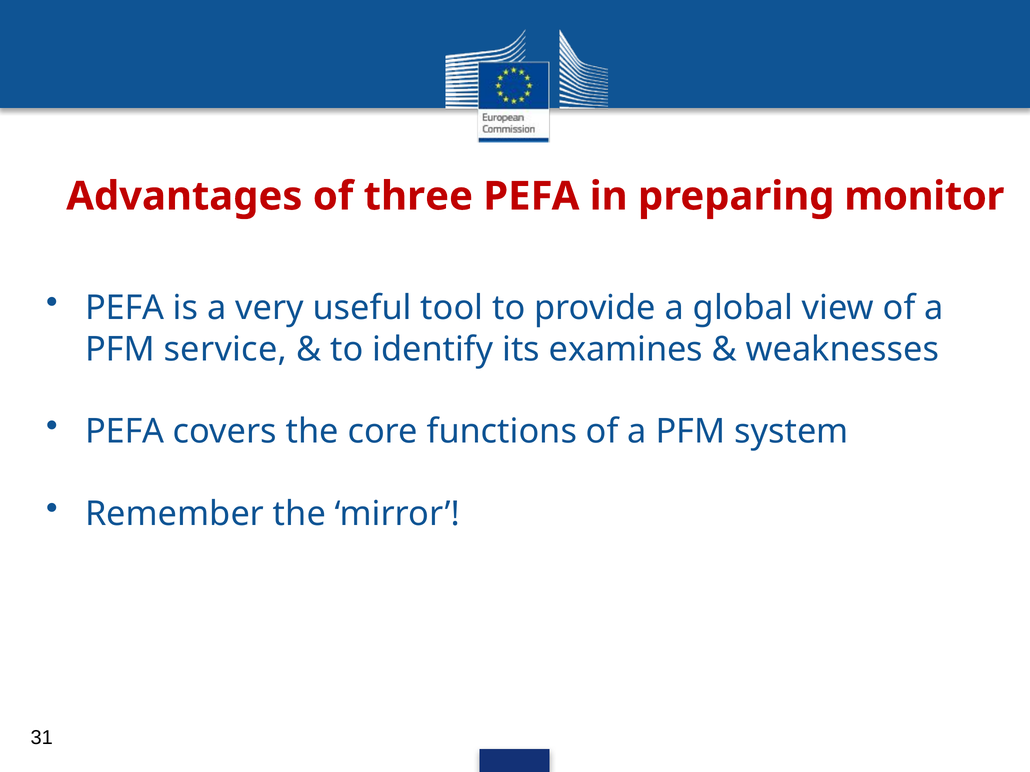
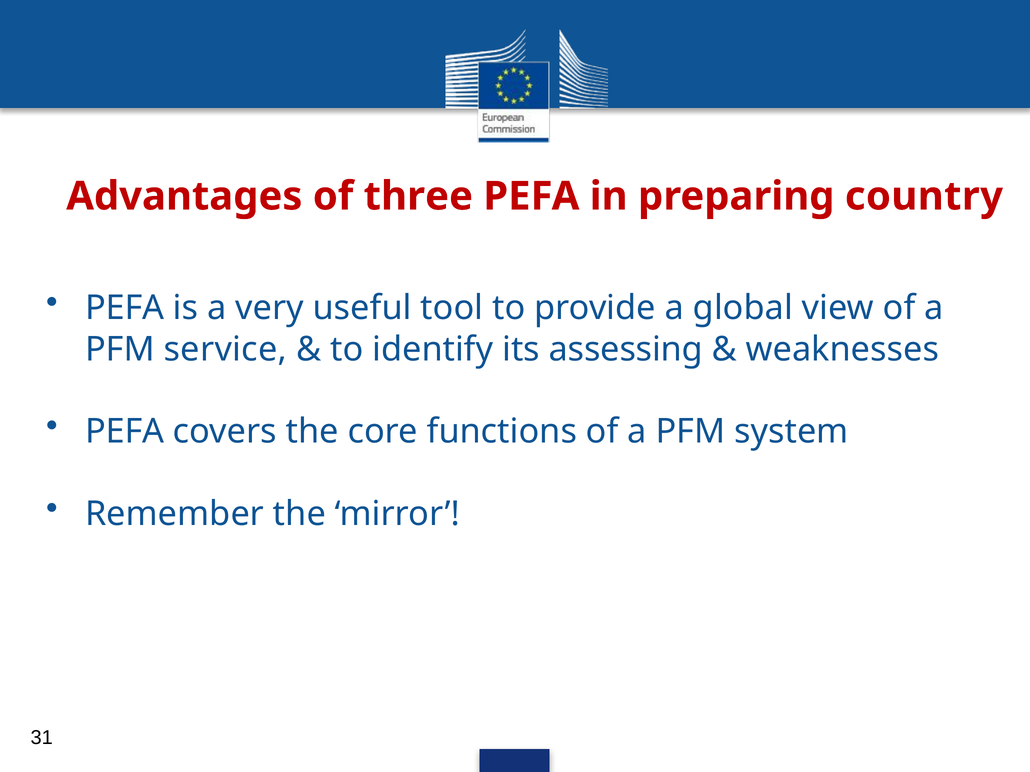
monitor: monitor -> country
examines: examines -> assessing
